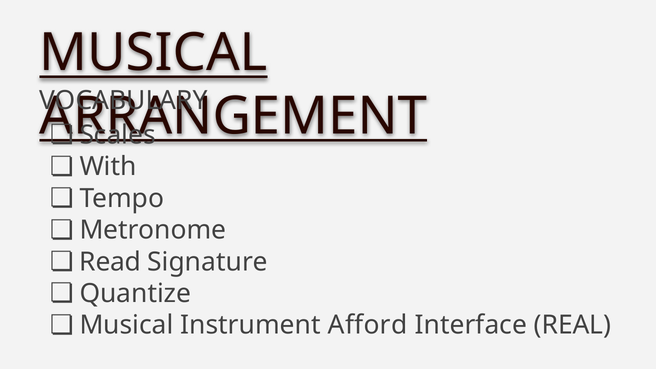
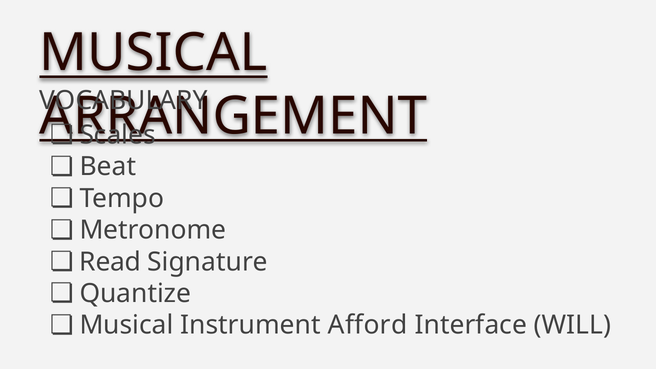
With: With -> Beat
REAL: REAL -> WILL
